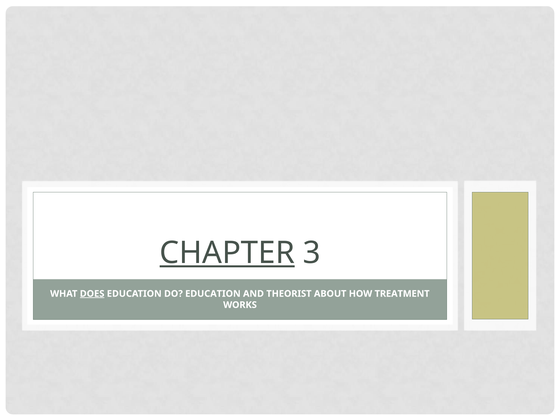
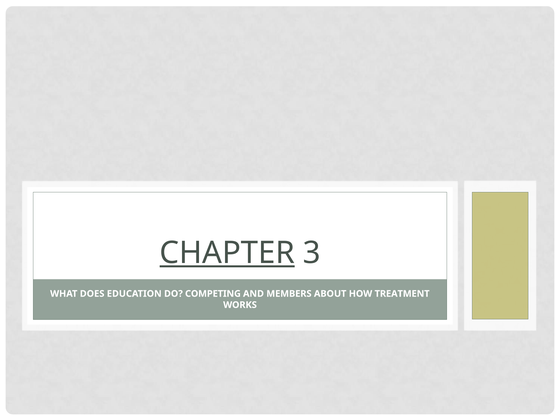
DOES underline: present -> none
DO EDUCATION: EDUCATION -> COMPETING
THEORIST: THEORIST -> MEMBERS
